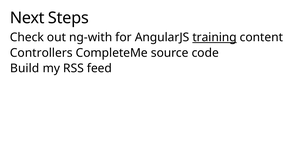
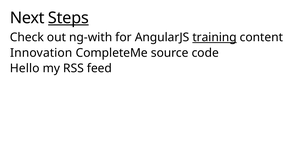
Steps underline: none -> present
Controllers: Controllers -> Innovation
Build: Build -> Hello
